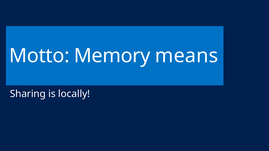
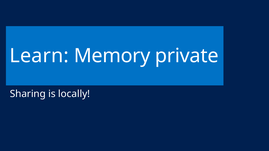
Motto: Motto -> Learn
means: means -> private
